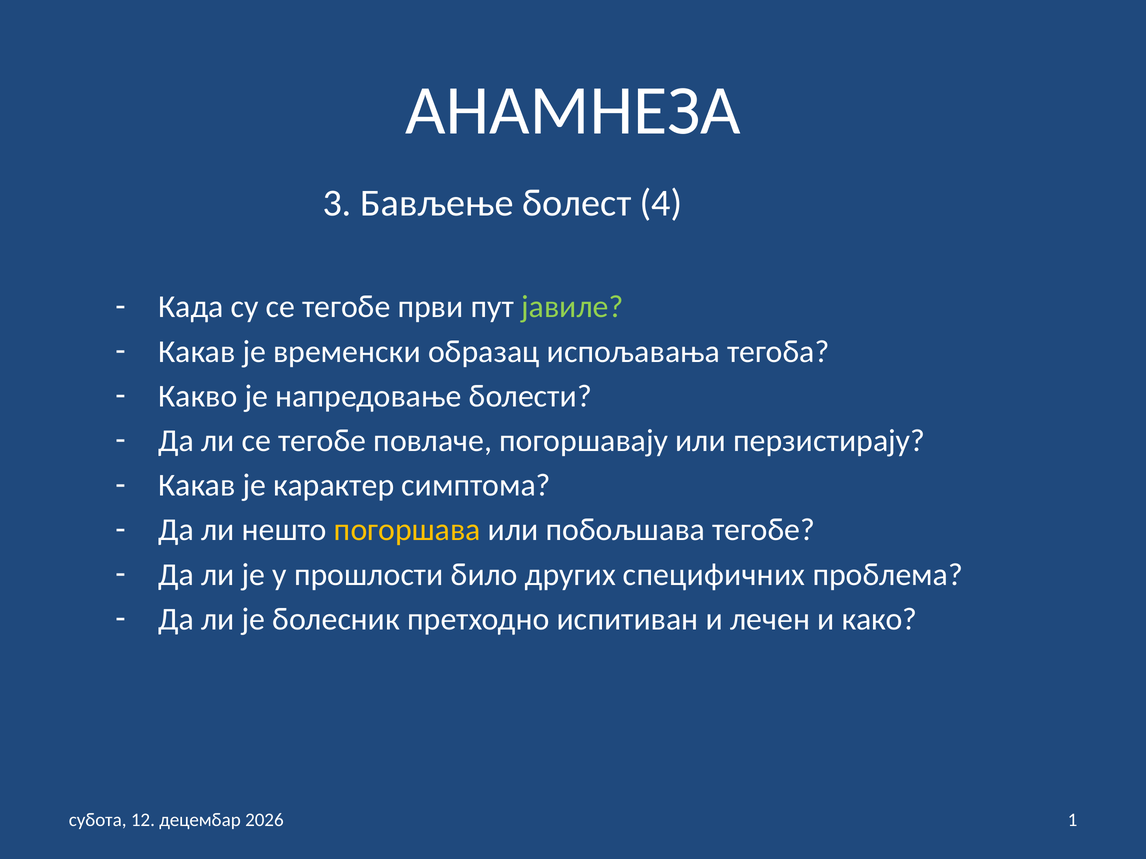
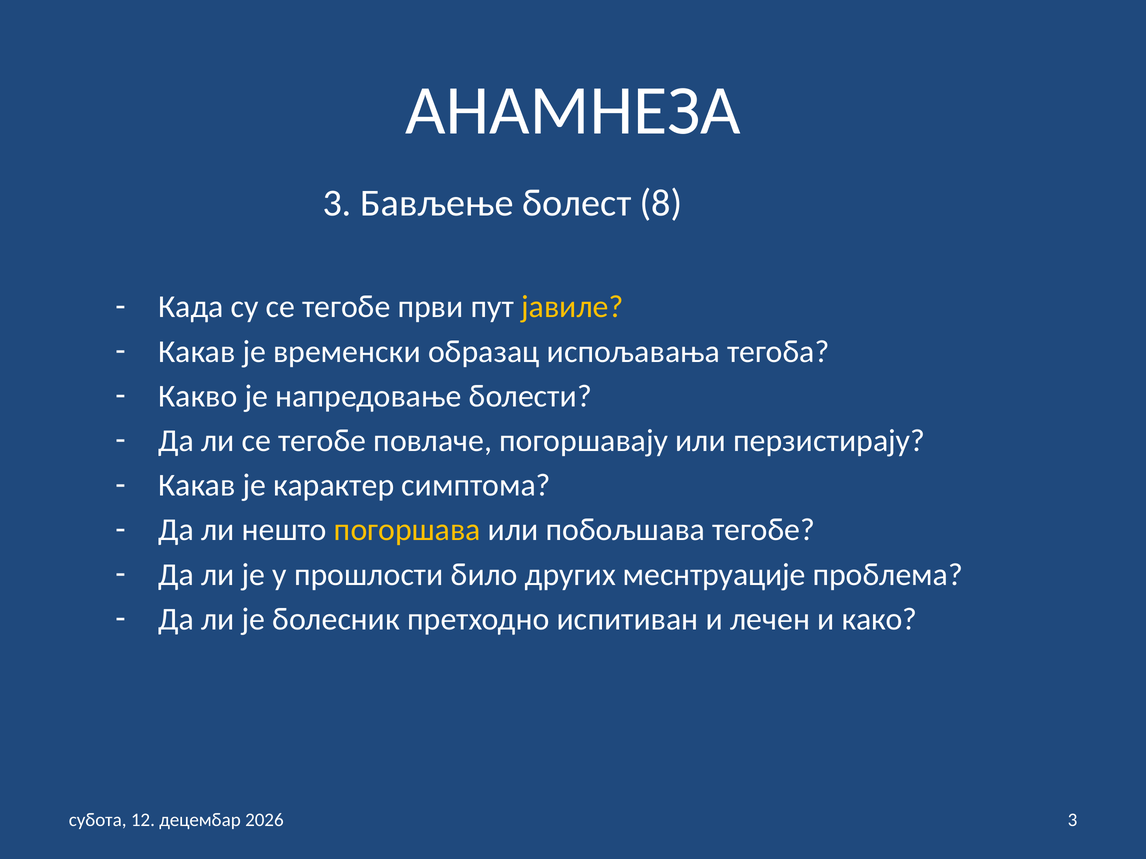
4: 4 -> 8
јавиле colour: light green -> yellow
специфичних: специфичних -> меснтруације
1 at (1073, 821): 1 -> 3
